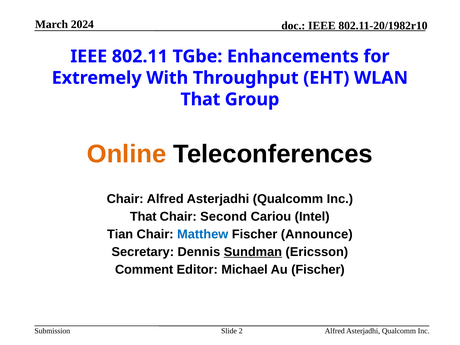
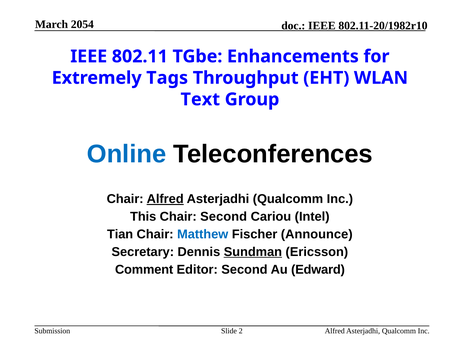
2024: 2024 -> 2054
With: With -> Tags
That at (200, 99): That -> Text
Online colour: orange -> blue
Alfred at (165, 199) underline: none -> present
That at (143, 217): That -> This
Editor Michael: Michael -> Second
Au Fischer: Fischer -> Edward
